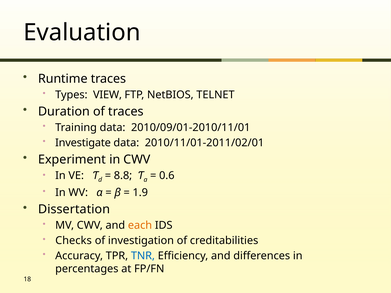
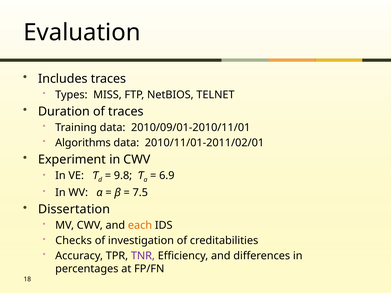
Runtime: Runtime -> Includes
VIEW: VIEW -> MISS
Investigate: Investigate -> Algorithms
8.8: 8.8 -> 9.8
0.6: 0.6 -> 6.9
1.9: 1.9 -> 7.5
TNR colour: blue -> purple
